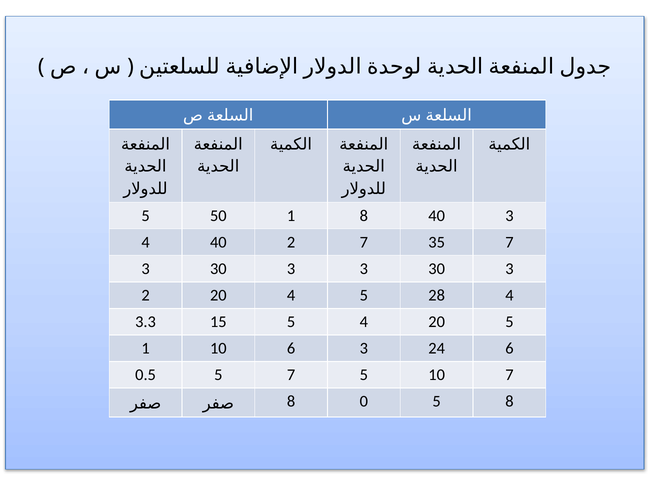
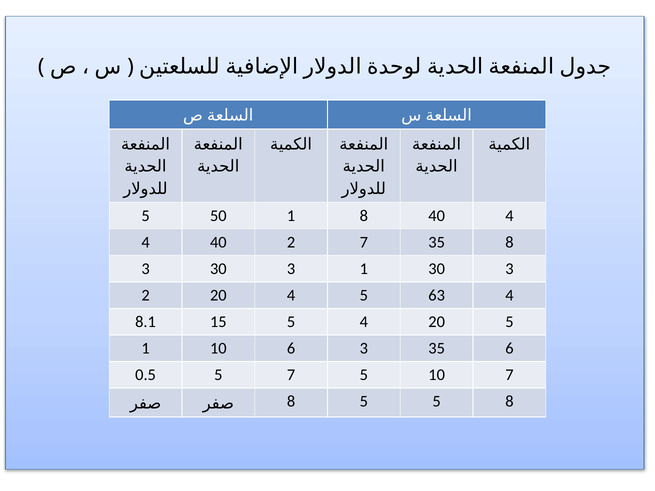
40 3: 3 -> 4
35 7: 7 -> 8
3 3: 3 -> 1
28: 28 -> 63
3.3: 3.3 -> 8.1
3 24: 24 -> 35
8 0: 0 -> 5
